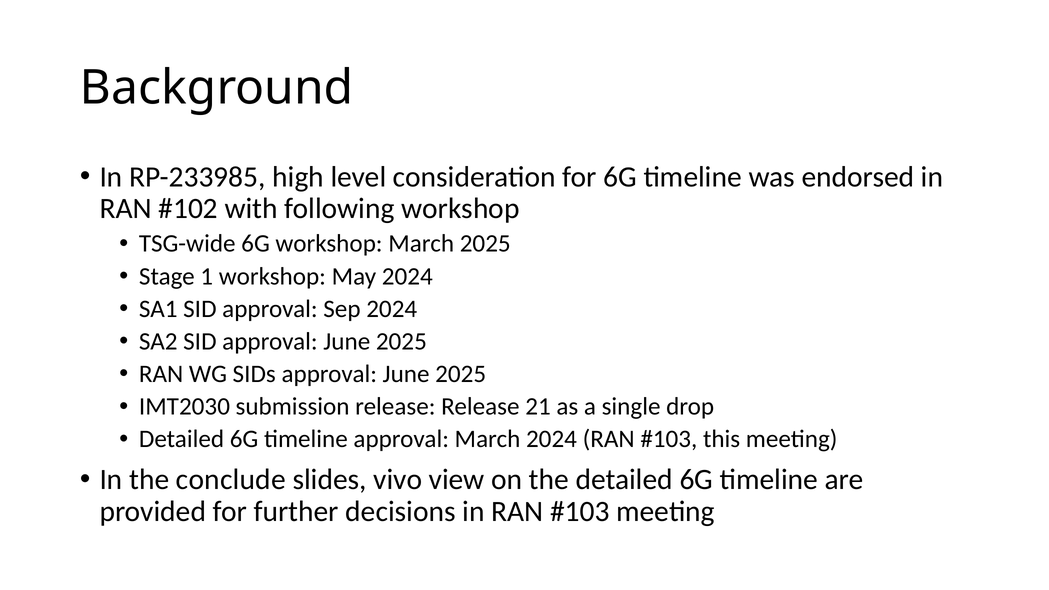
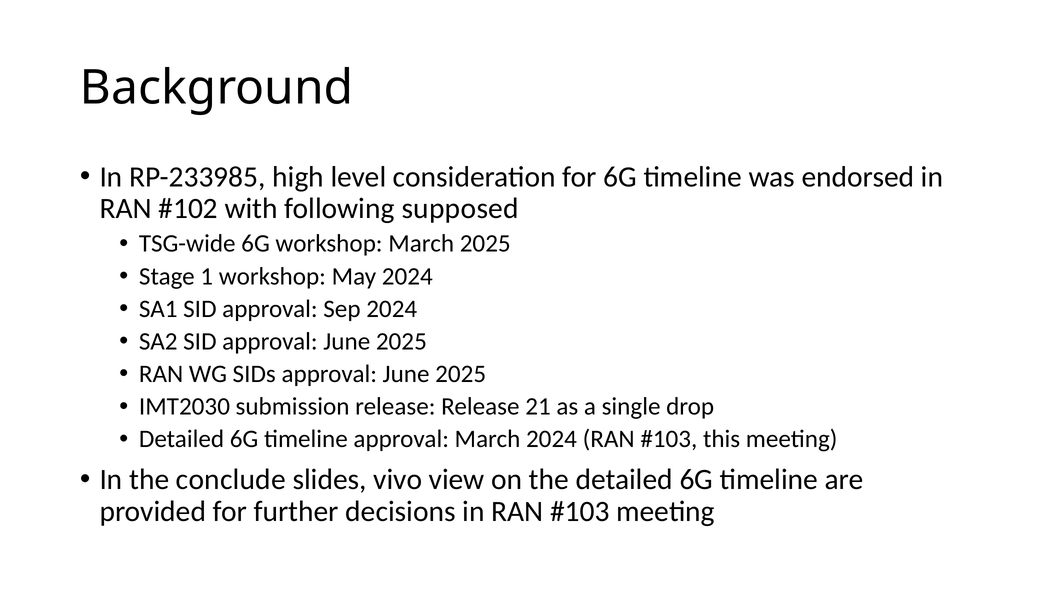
following workshop: workshop -> supposed
